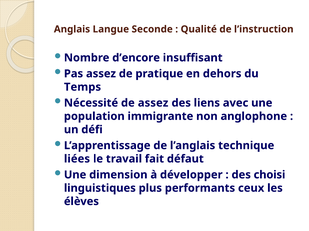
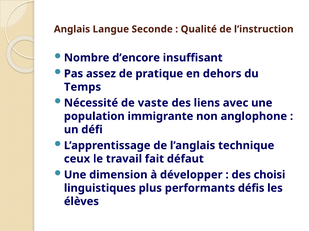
de assez: assez -> vaste
liées: liées -> ceux
ceux: ceux -> défis
